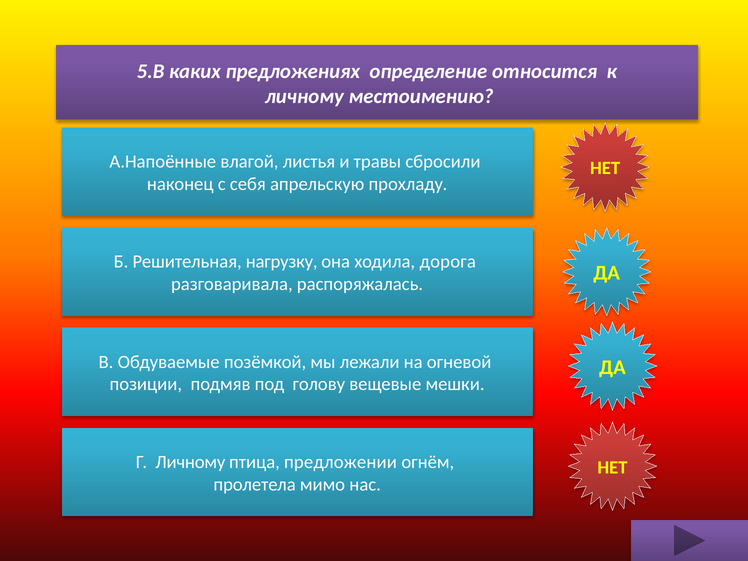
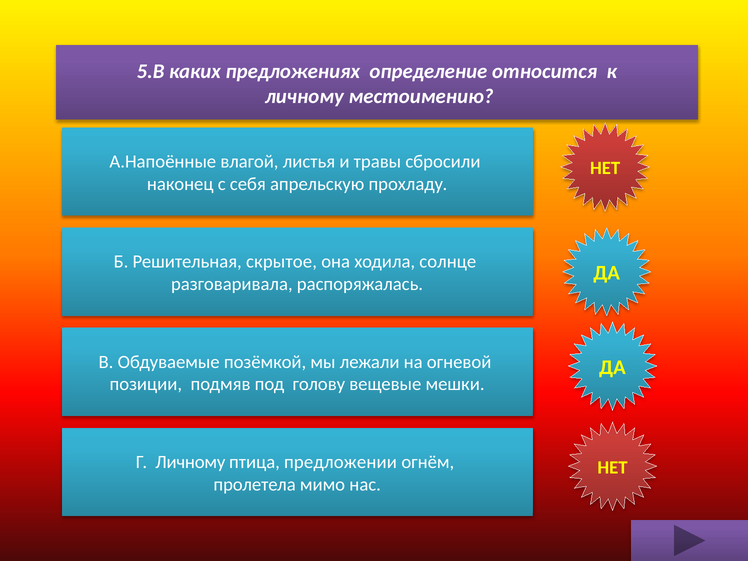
нагрузку: нагрузку -> скрытое
дорога: дорога -> солнце
